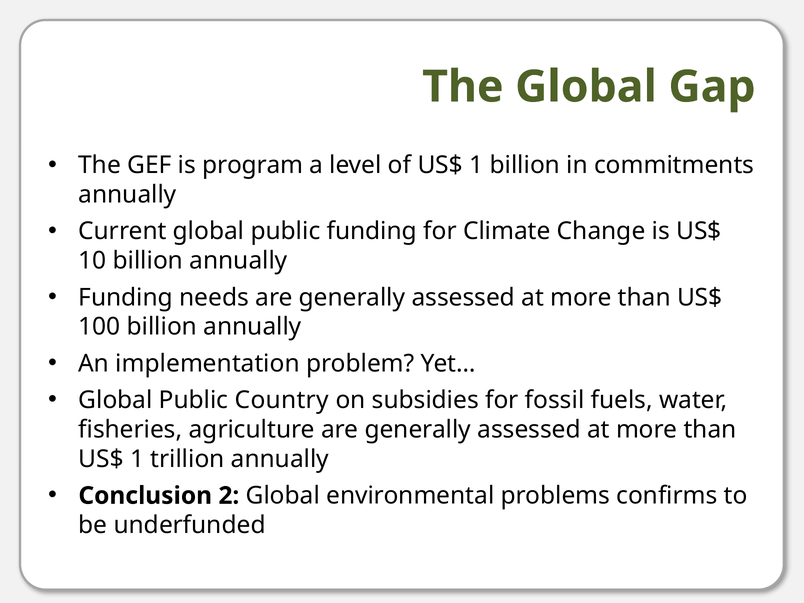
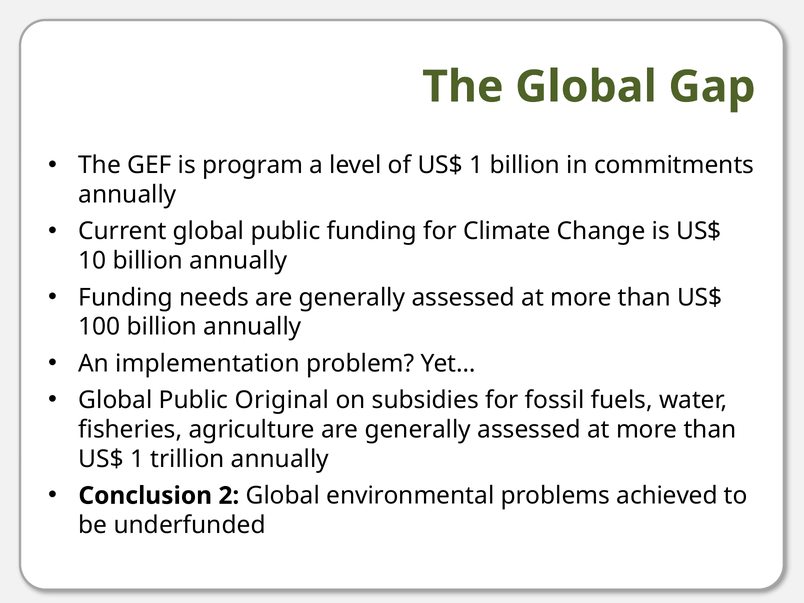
Country: Country -> Original
confirms: confirms -> achieved
